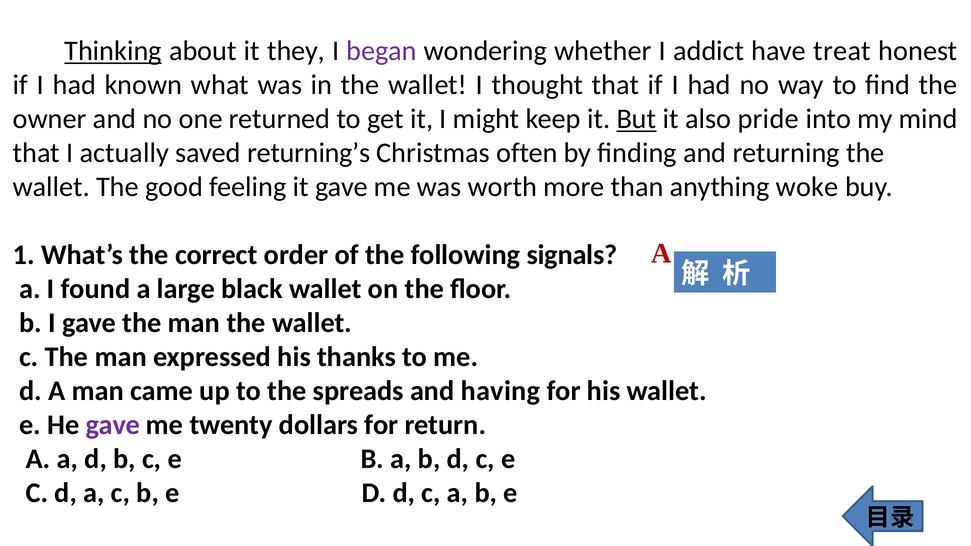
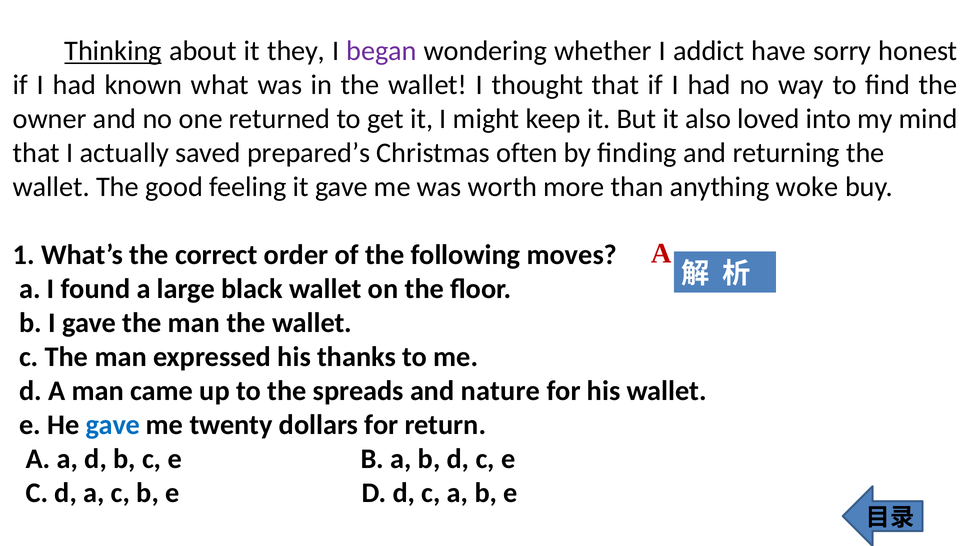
treat: treat -> sorry
But underline: present -> none
pride: pride -> loved
returning’s: returning’s -> prepared’s
signals: signals -> moves
having: having -> nature
gave at (113, 425) colour: purple -> blue
